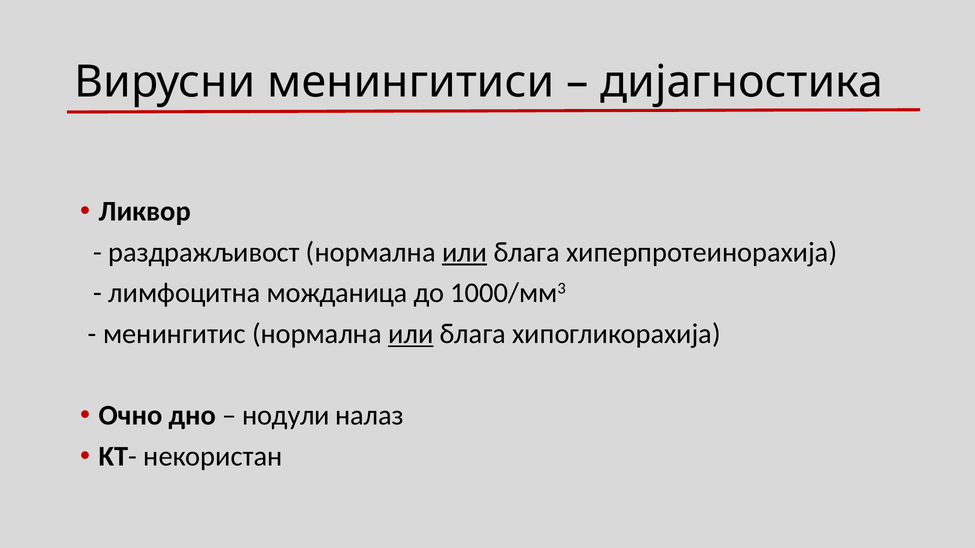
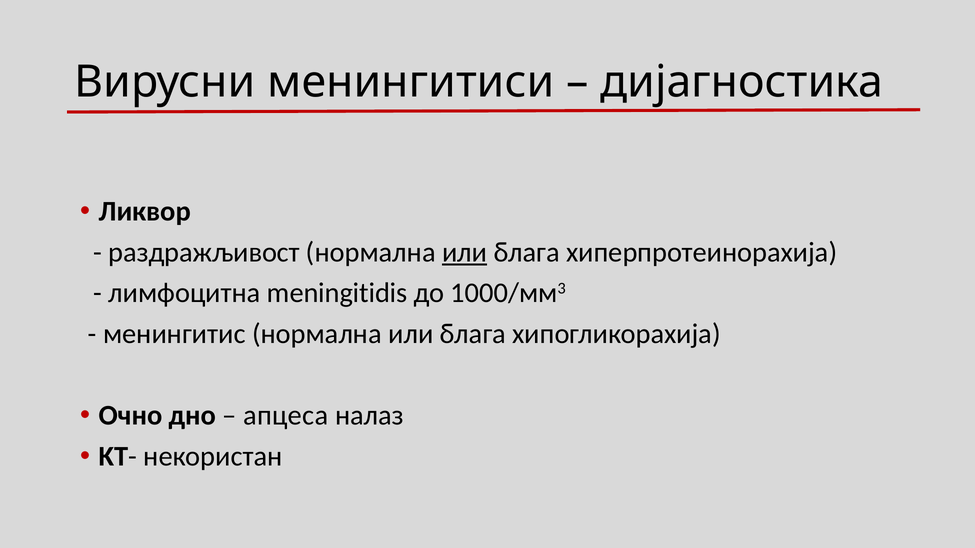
можданица: можданица -> meningitidis
или at (411, 334) underline: present -> none
нодули: нодули -> апцеса
